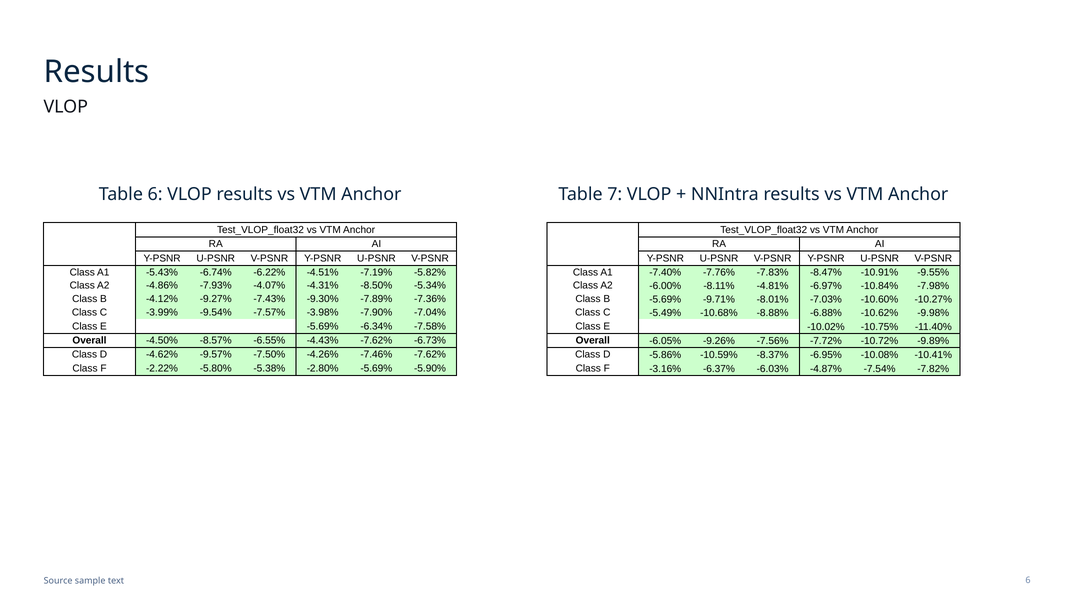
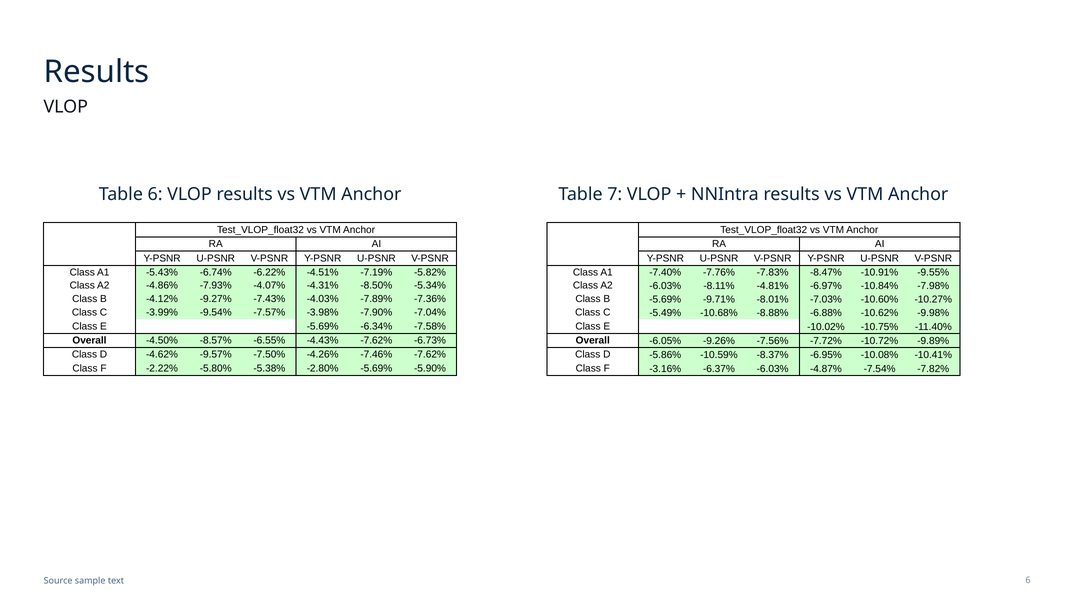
A2 -6.00%: -6.00% -> -6.03%
-9.30%: -9.30% -> -4.03%
